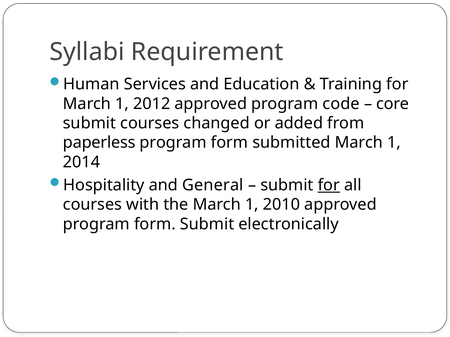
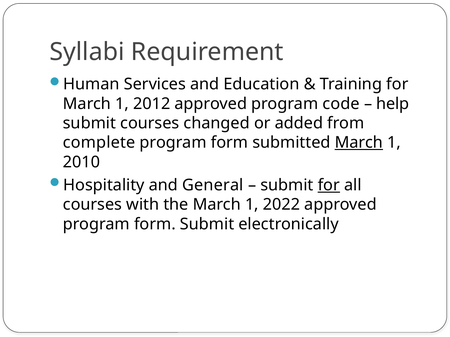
core: core -> help
paperless: paperless -> complete
March at (359, 143) underline: none -> present
2014: 2014 -> 2010
2010: 2010 -> 2022
